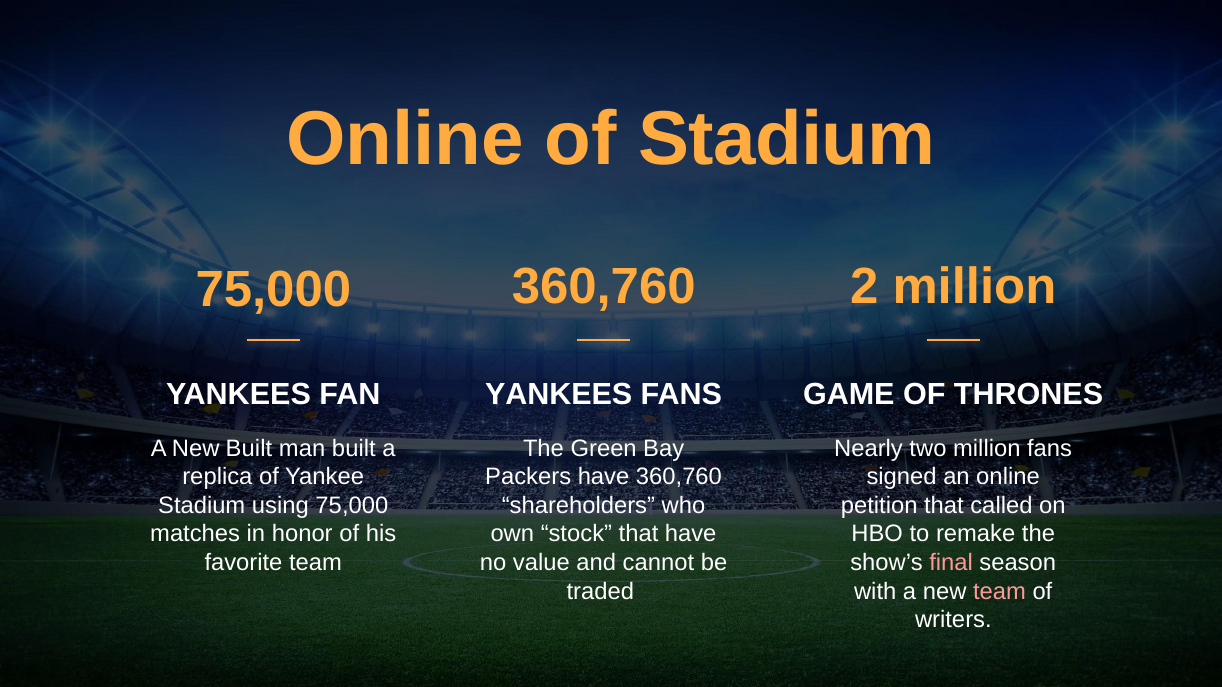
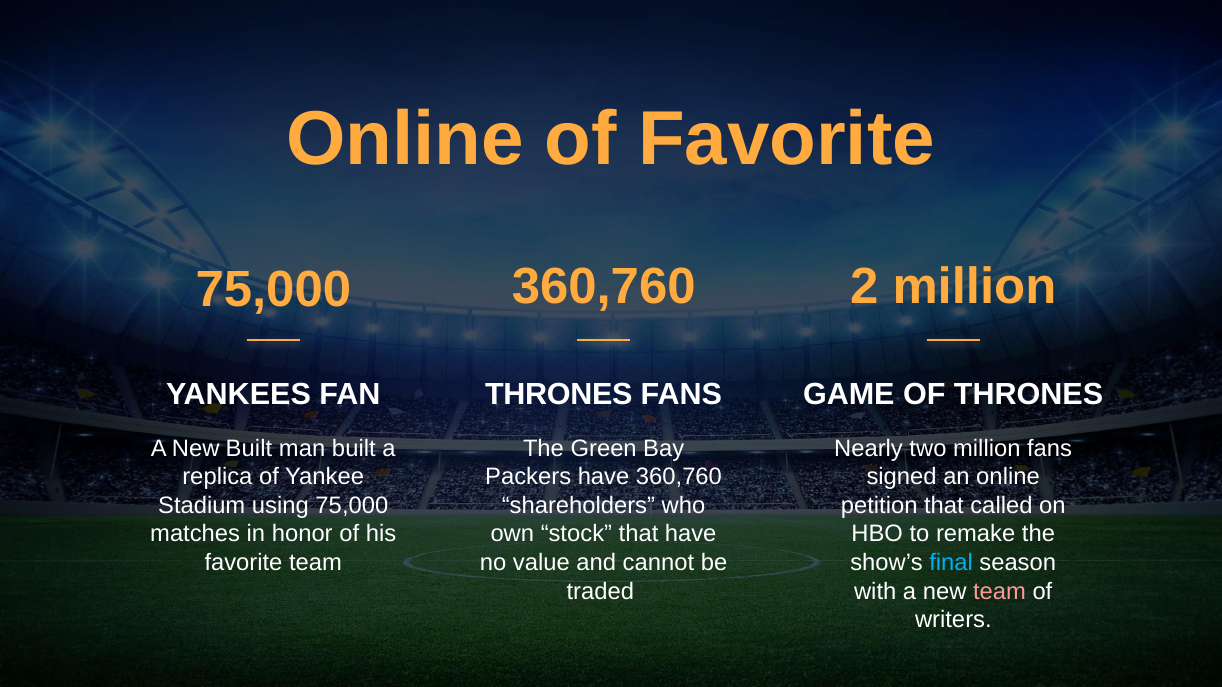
of Stadium: Stadium -> Favorite
YANKEES at (559, 394): YANKEES -> THRONES
final colour: pink -> light blue
